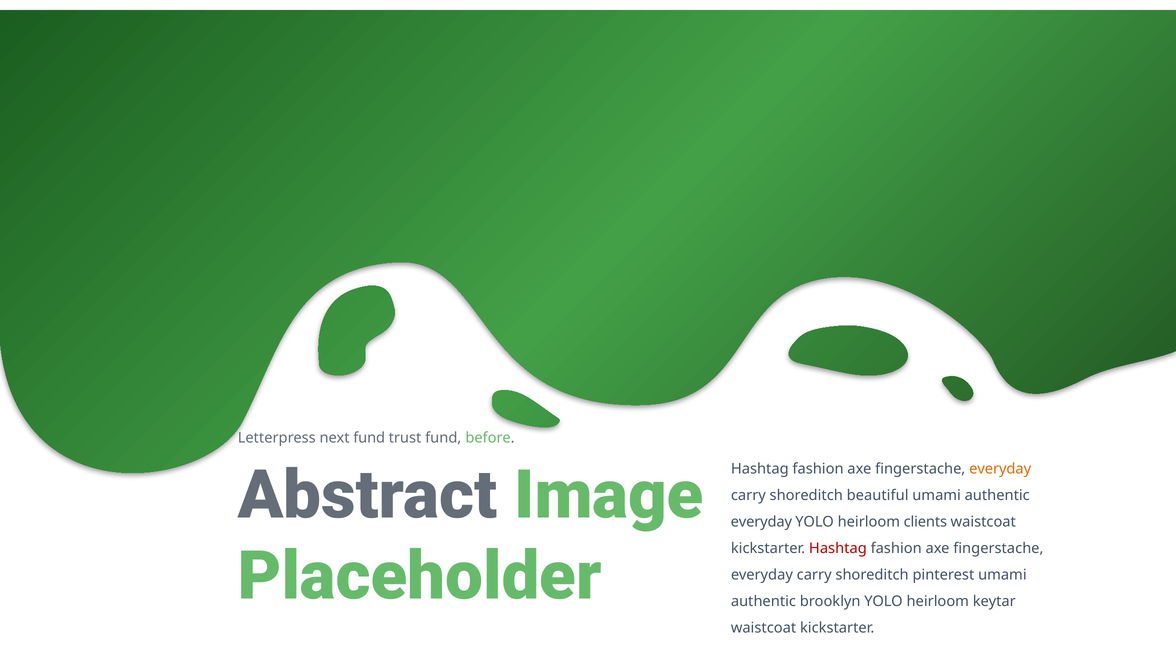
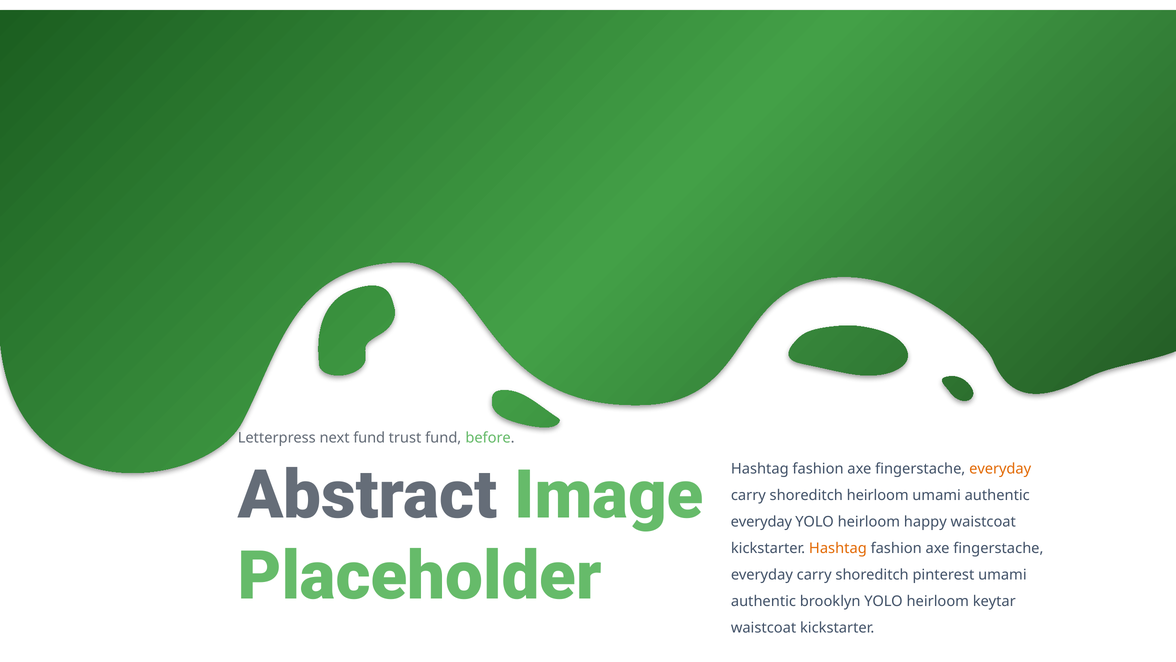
shoreditch beautiful: beautiful -> heirloom
clients: clients -> happy
Hashtag at (838, 548) colour: red -> orange
